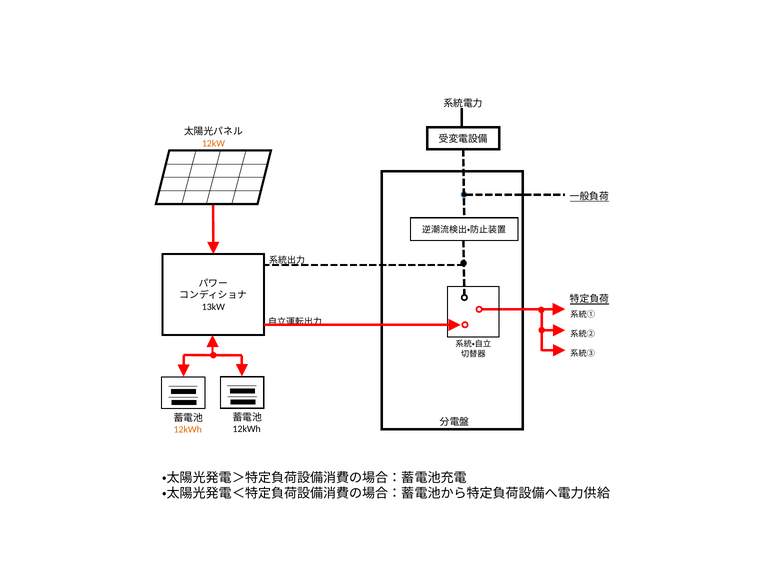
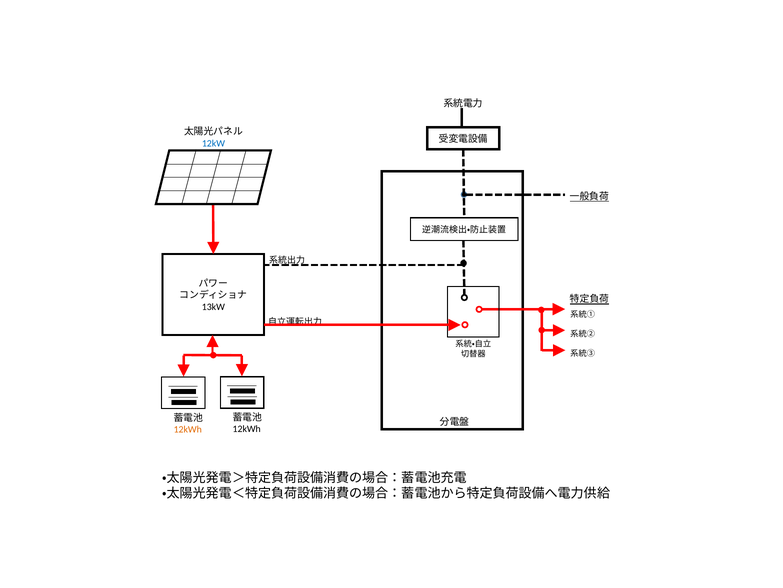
12kW colour: orange -> blue
